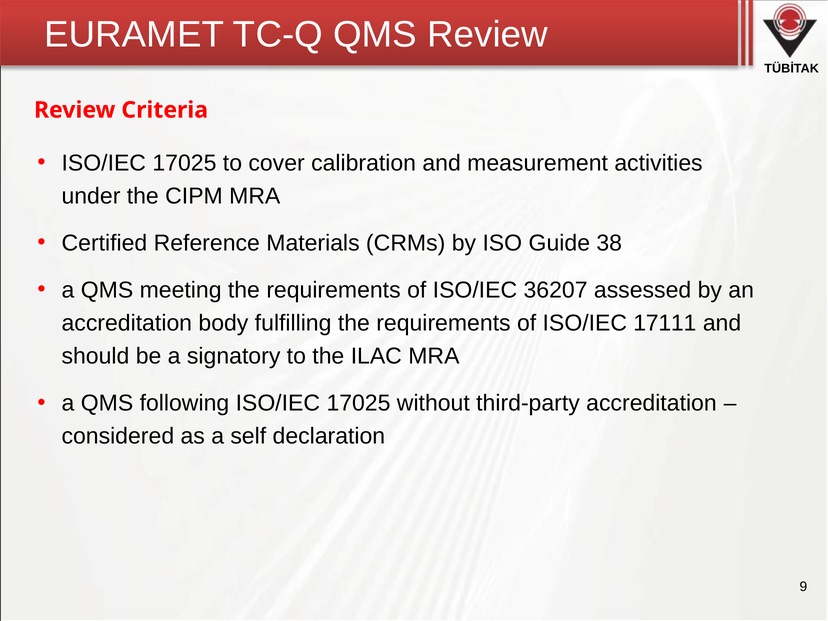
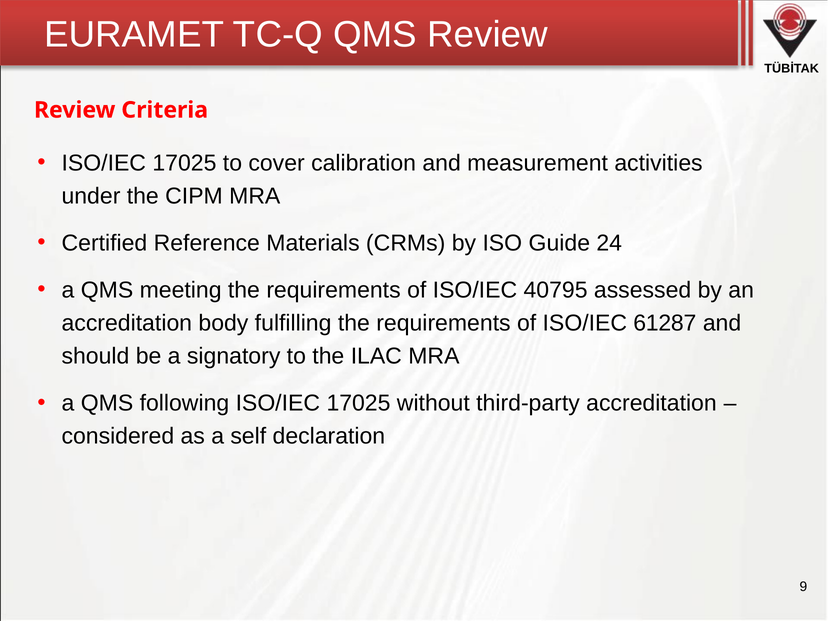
38: 38 -> 24
36207: 36207 -> 40795
17111: 17111 -> 61287
